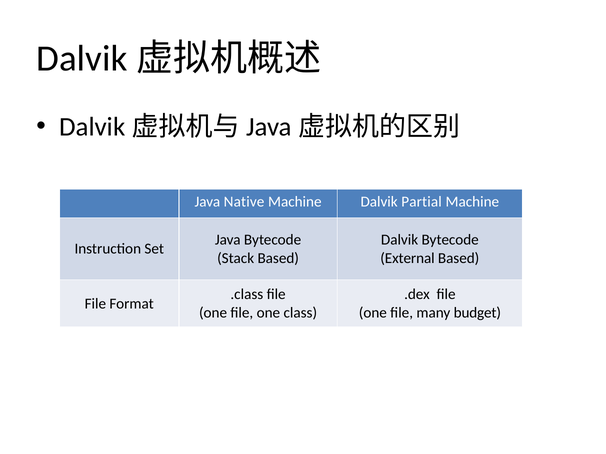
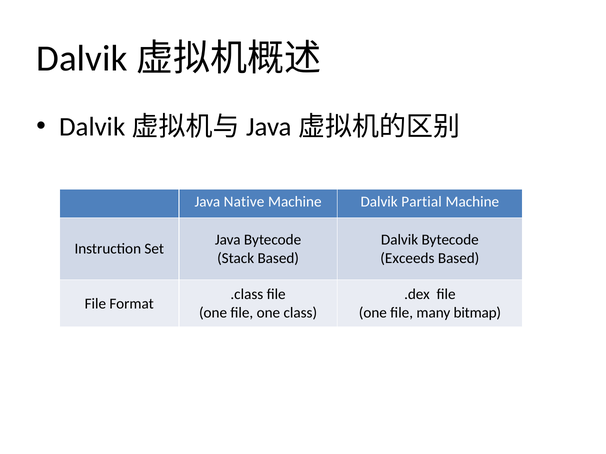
External: External -> Exceeds
budget: budget -> bitmap
